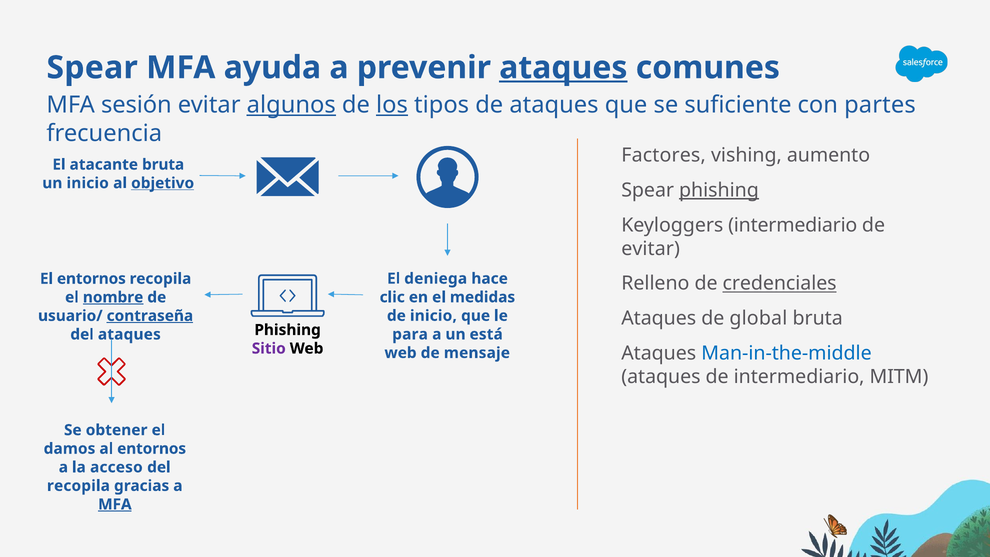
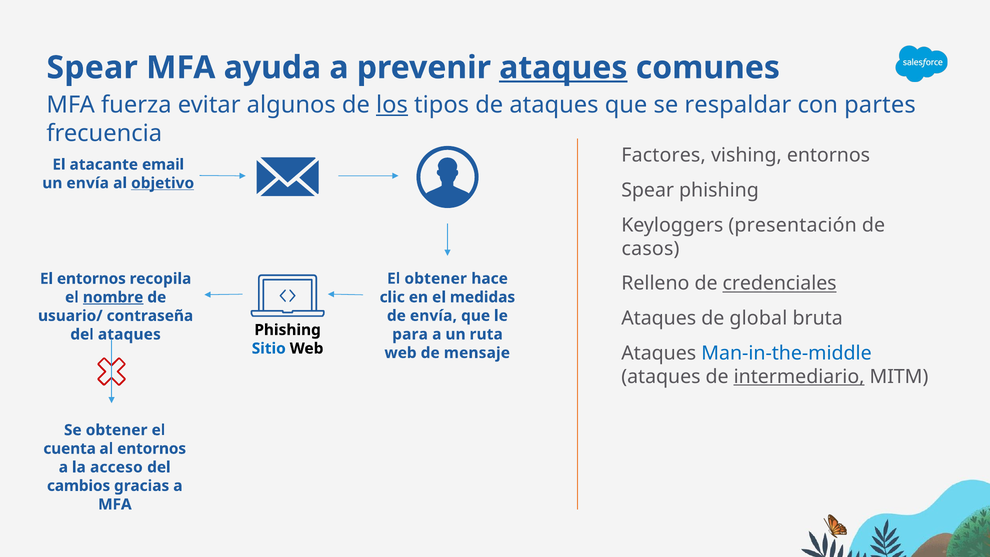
sesión: sesión -> fuerza
algunos underline: present -> none
suficiente: suficiente -> respaldar
vishing aumento: aumento -> entornos
atacante bruta: bruta -> email
un inicio: inicio -> envía
phishing at (719, 190) underline: present -> none
Keyloggers intermediario: intermediario -> presentación
evitar at (651, 249): evitar -> casos
El deniega: deniega -> obtener
de inicio: inicio -> envía
contraseña underline: present -> none
está: está -> ruta
Sitio colour: purple -> blue
intermediario at (799, 377) underline: none -> present
damos: damos -> cuenta
recopila at (78, 486): recopila -> cambios
MFA at (115, 504) underline: present -> none
